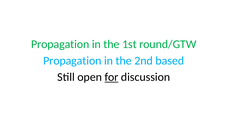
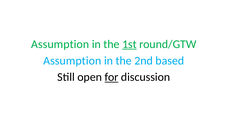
Propagation at (60, 44): Propagation -> Assumption
1st underline: none -> present
Propagation at (72, 61): Propagation -> Assumption
